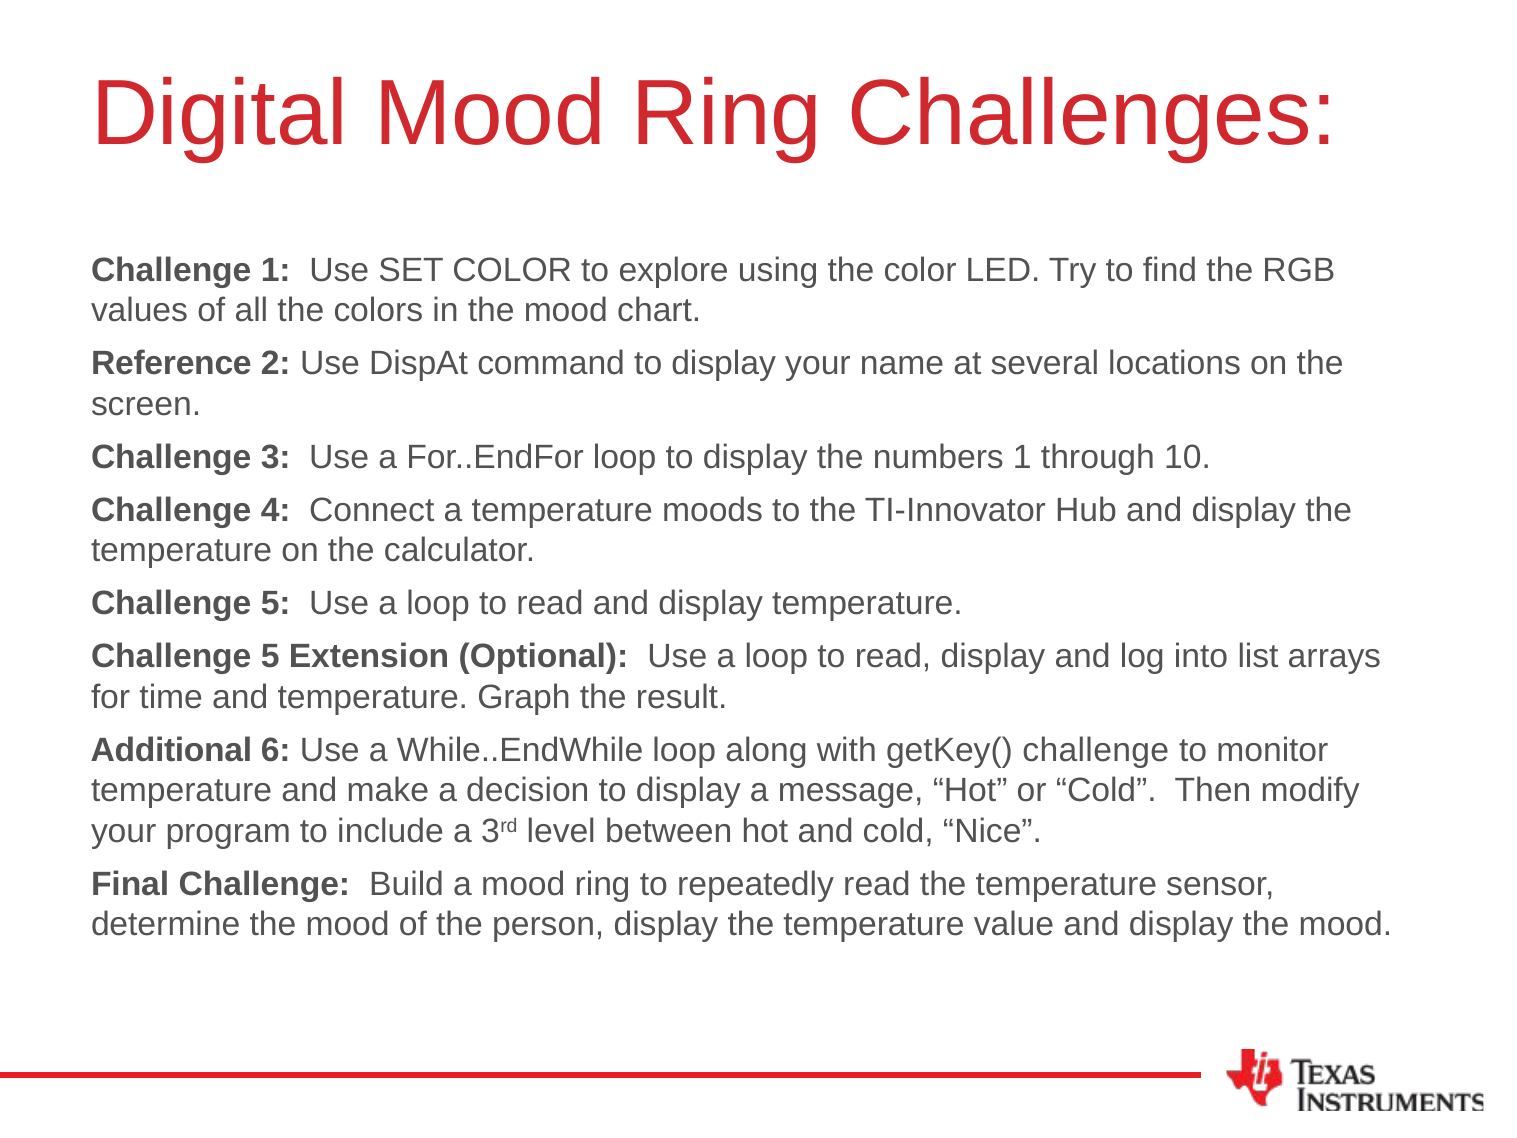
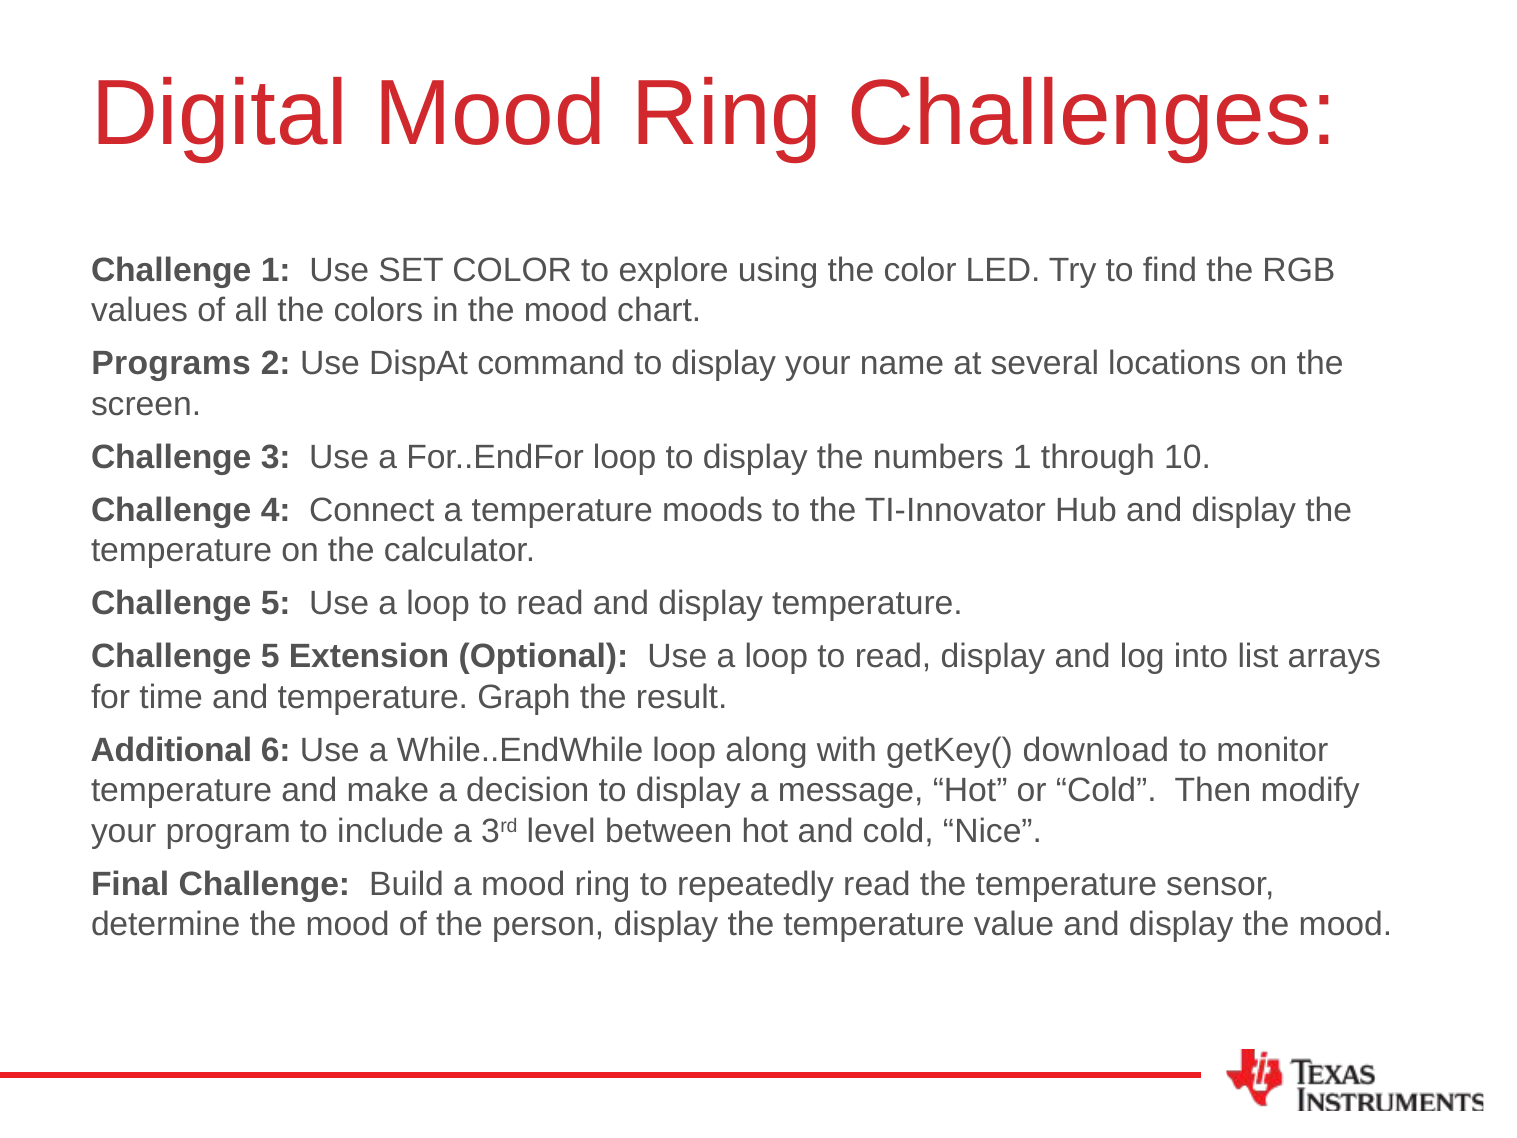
Reference: Reference -> Programs
getKey( challenge: challenge -> download
